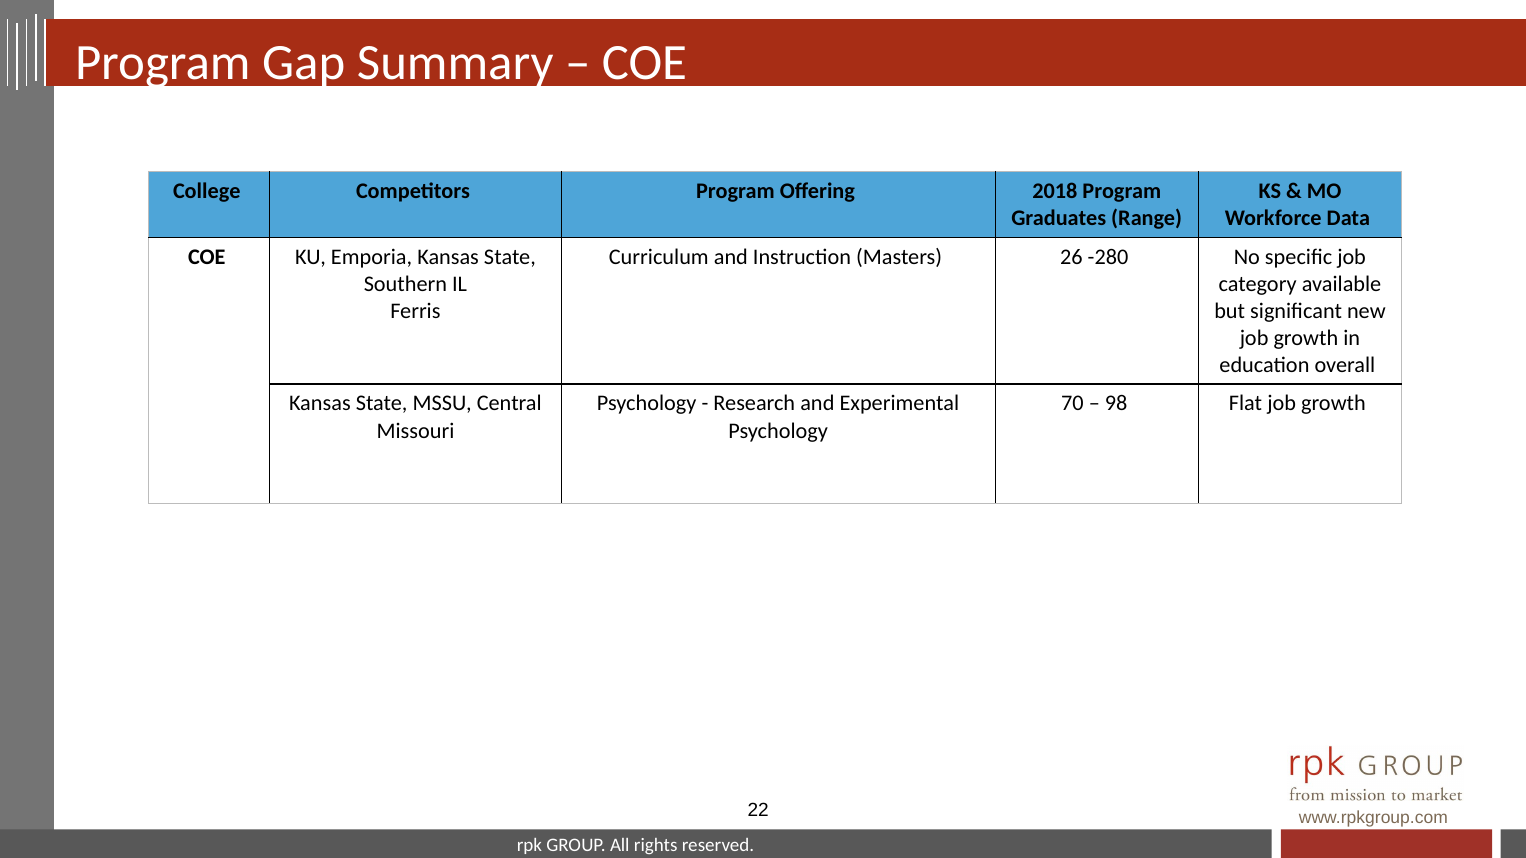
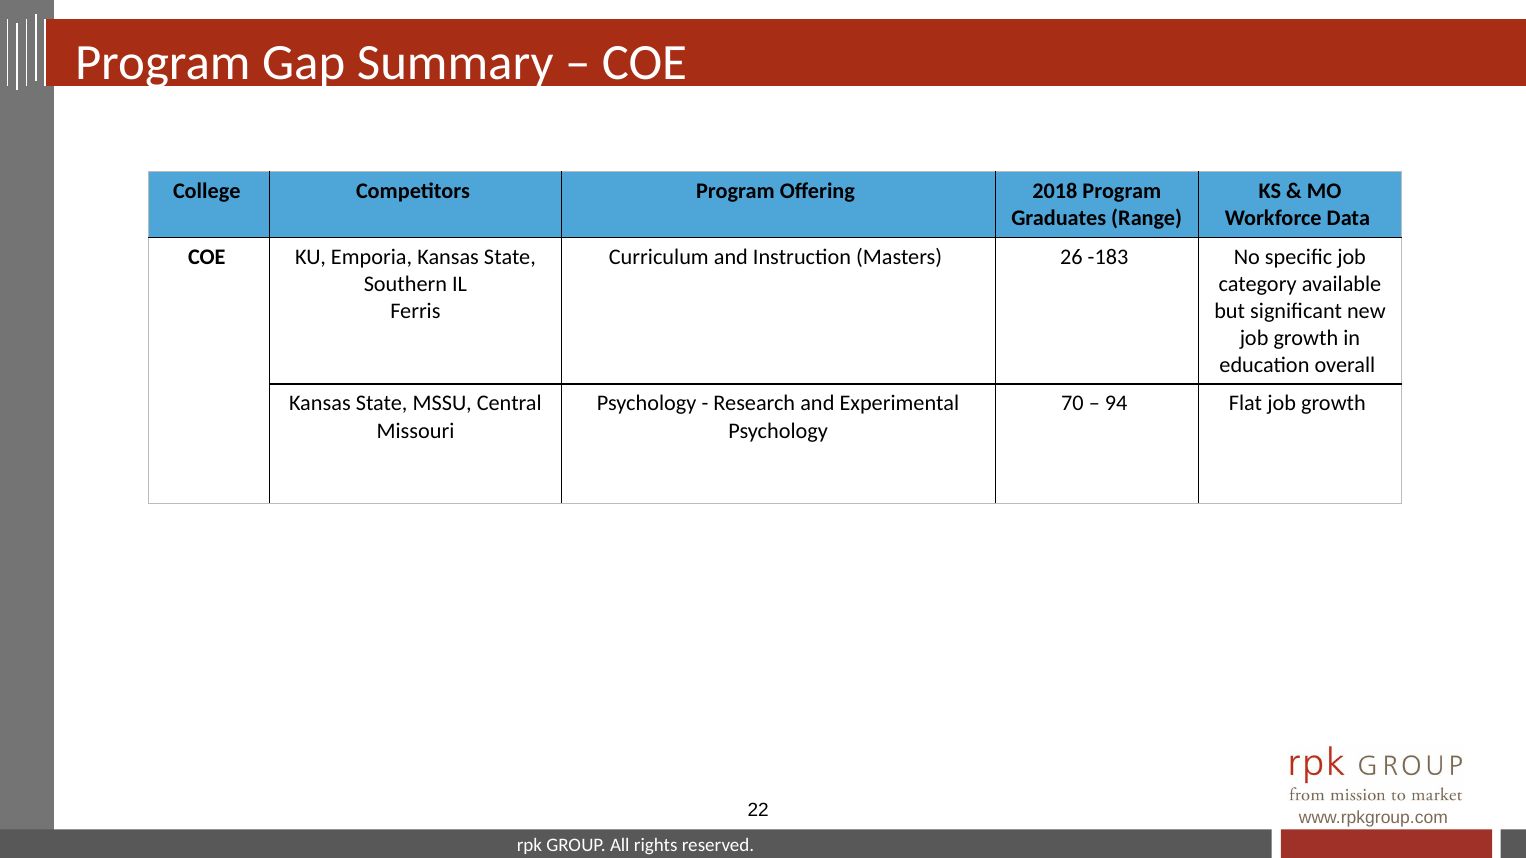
-280: -280 -> -183
98: 98 -> 94
